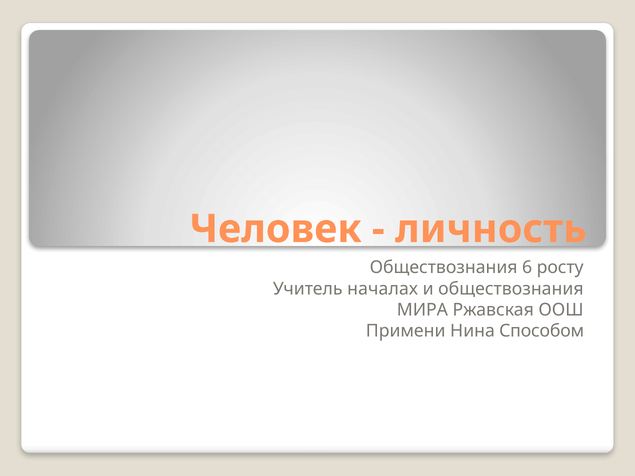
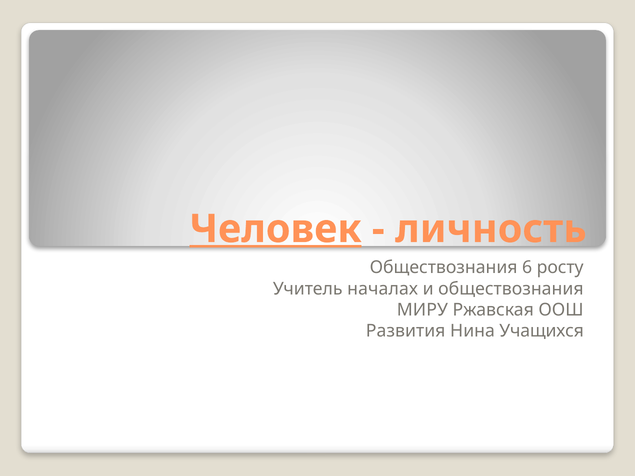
Человек underline: none -> present
МИРА: МИРА -> МИРУ
Примени: Примени -> Развития
Способом: Способом -> Учащихся
